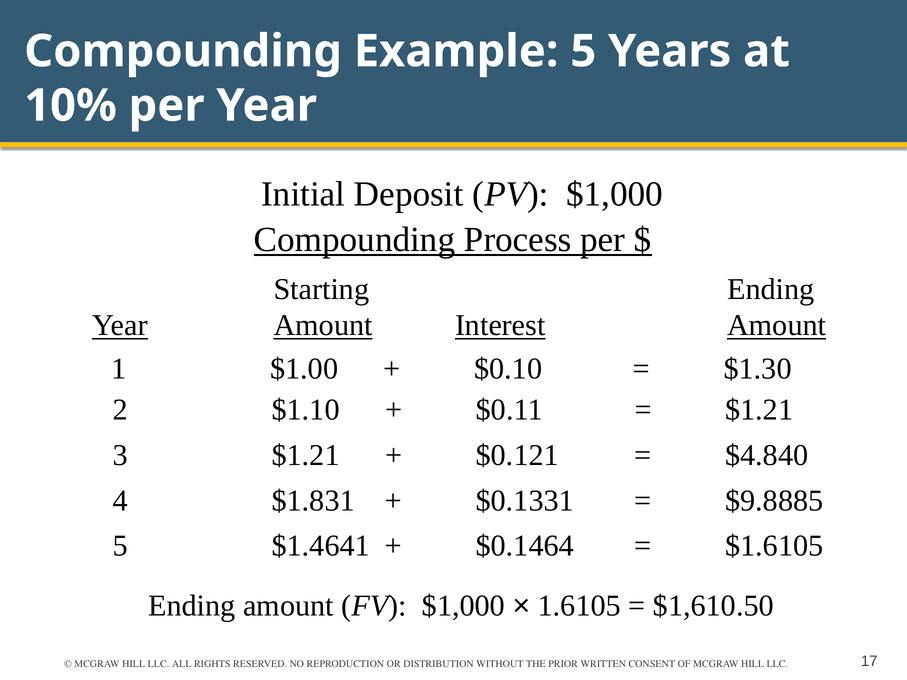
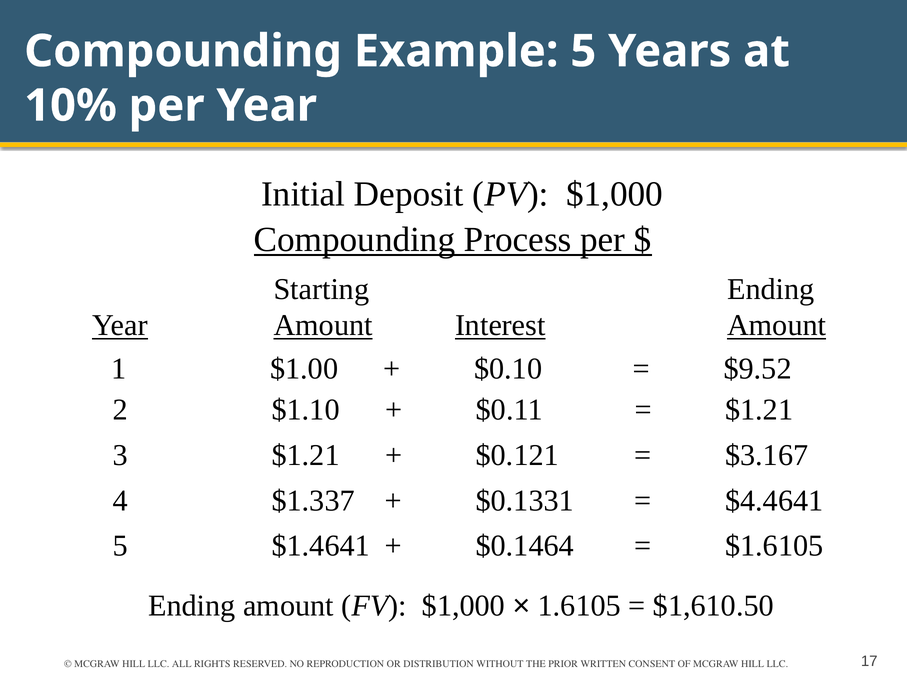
$1.30: $1.30 -> $9.52
$4.840: $4.840 -> $3.167
$1.831: $1.831 -> $1.337
$9.8885: $9.8885 -> $4.4641
